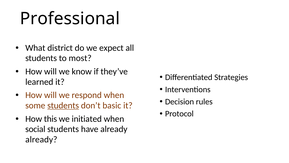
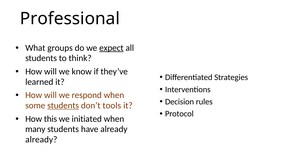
district: district -> groups
expect underline: none -> present
most: most -> think
basic: basic -> tools
social: social -> many
